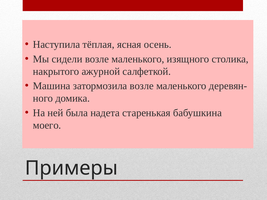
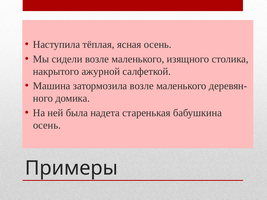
моего at (47, 125): моего -> осень
